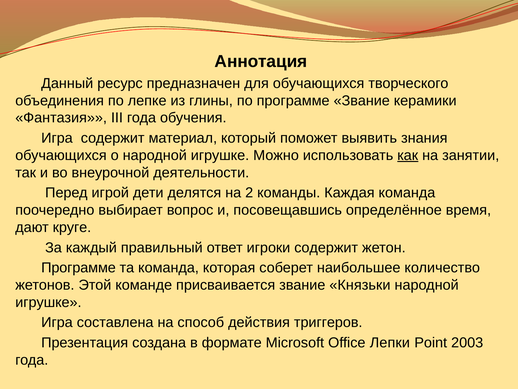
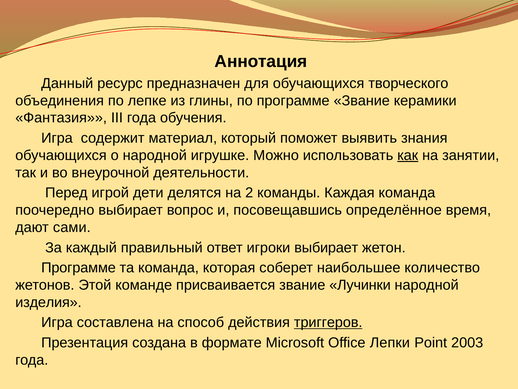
круге: круге -> сами
игроки содержит: содержит -> выбирает
Князьки: Князьки -> Лучинки
игрушке at (48, 302): игрушке -> изделия
триггеров underline: none -> present
